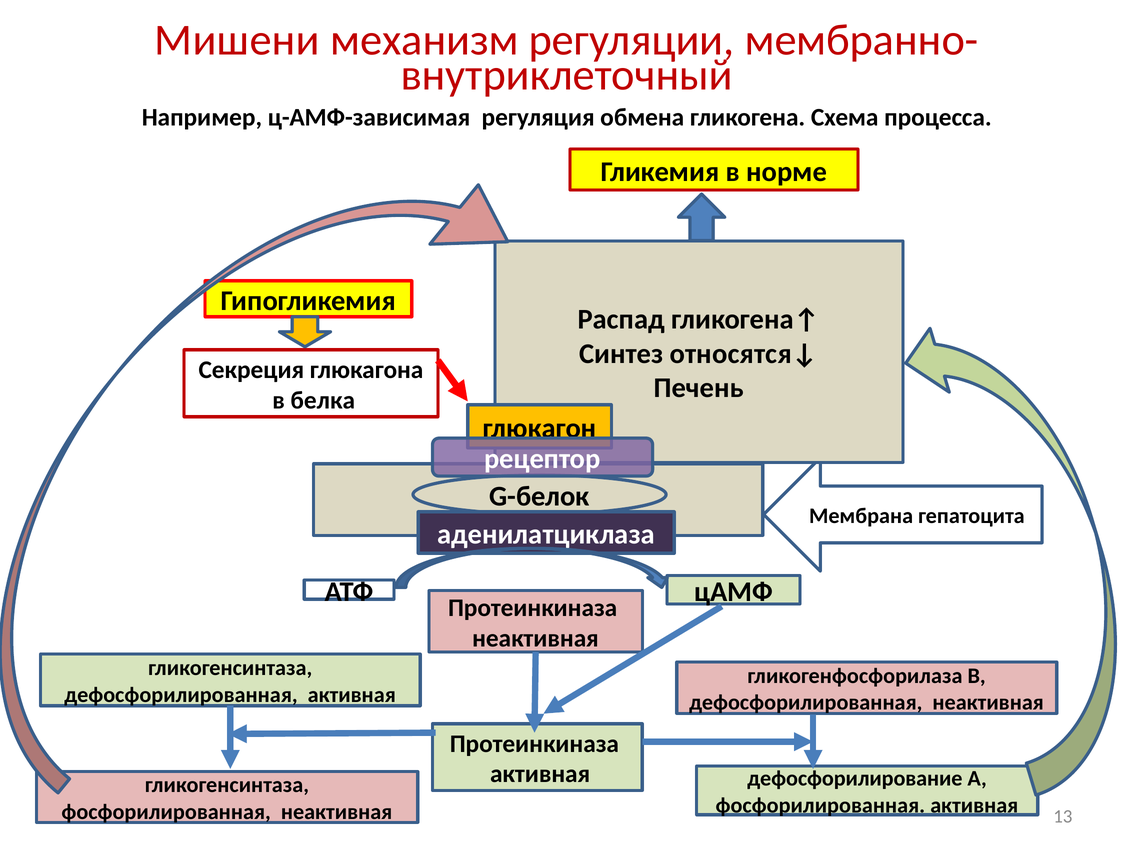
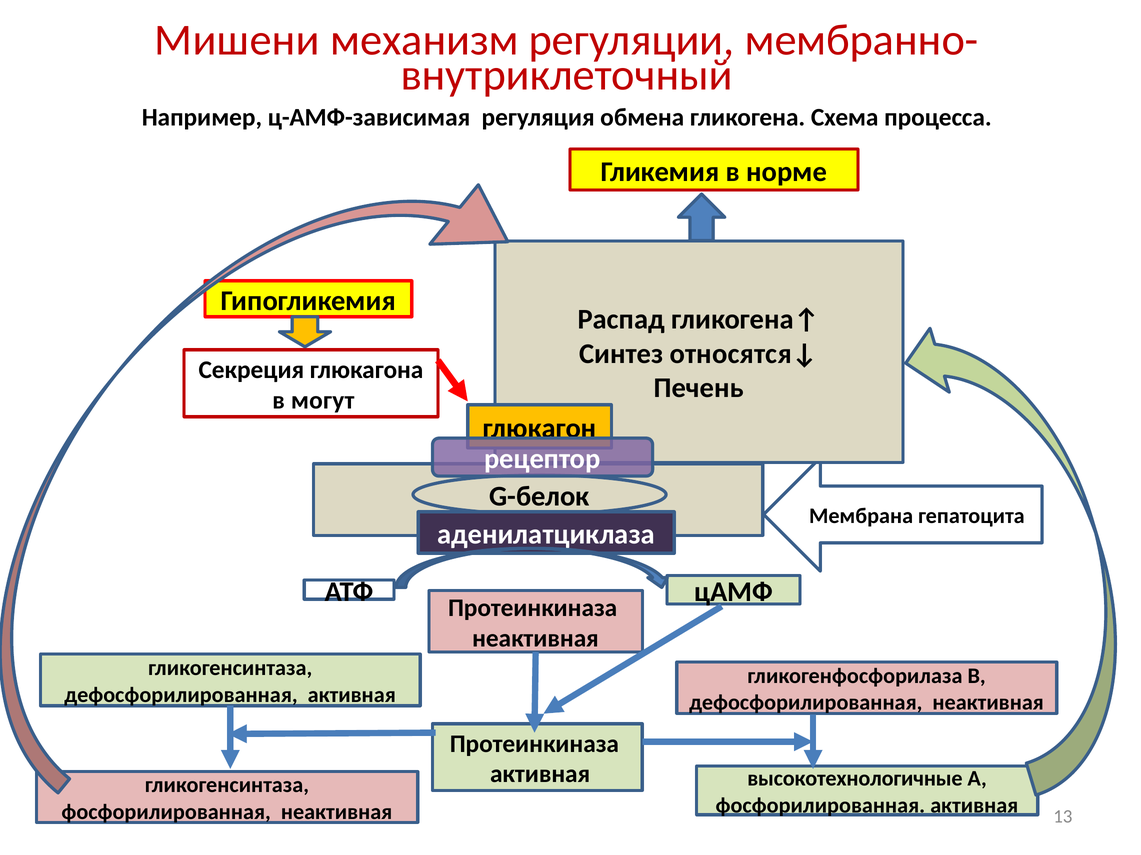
белка: белка -> могут
дефосфорилирование: дефосфорилирование -> высокотехнологичные
